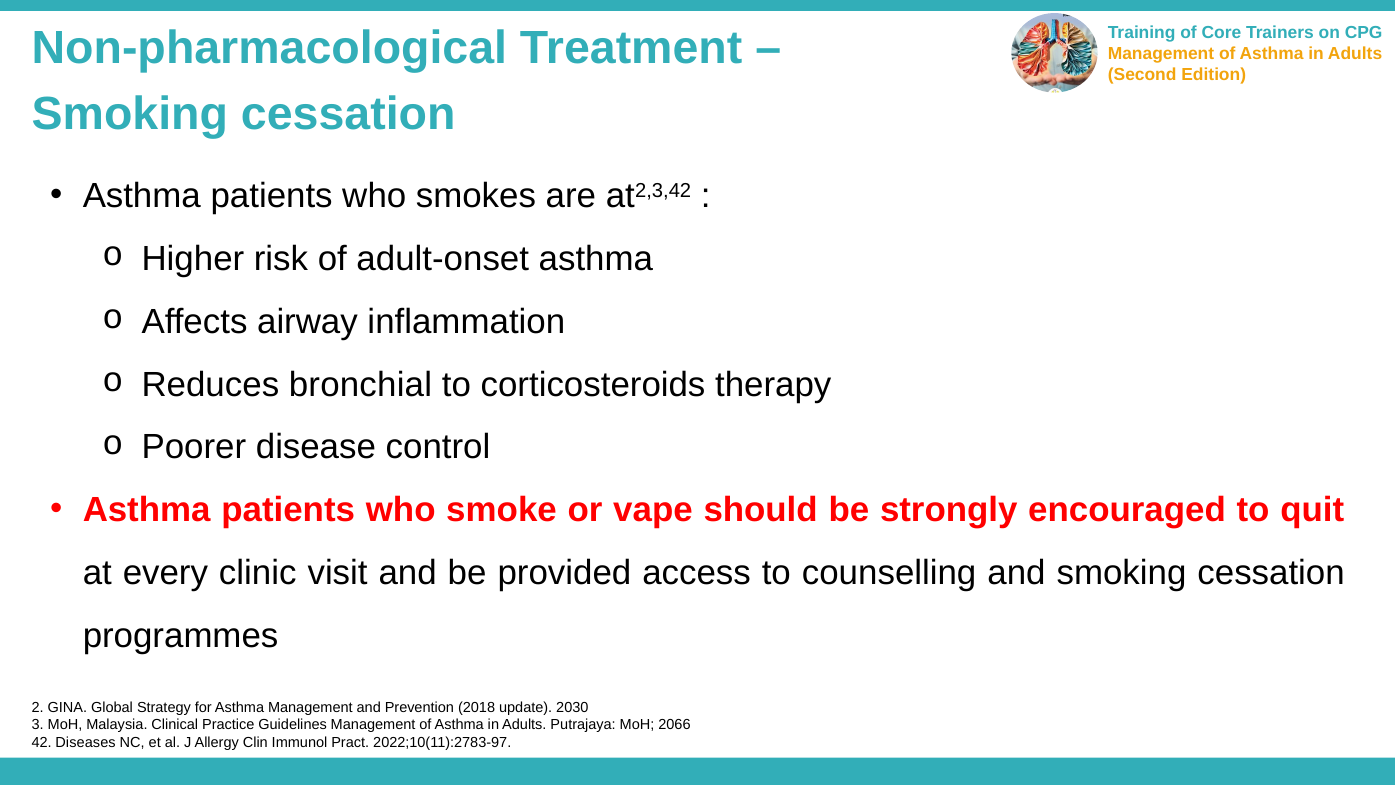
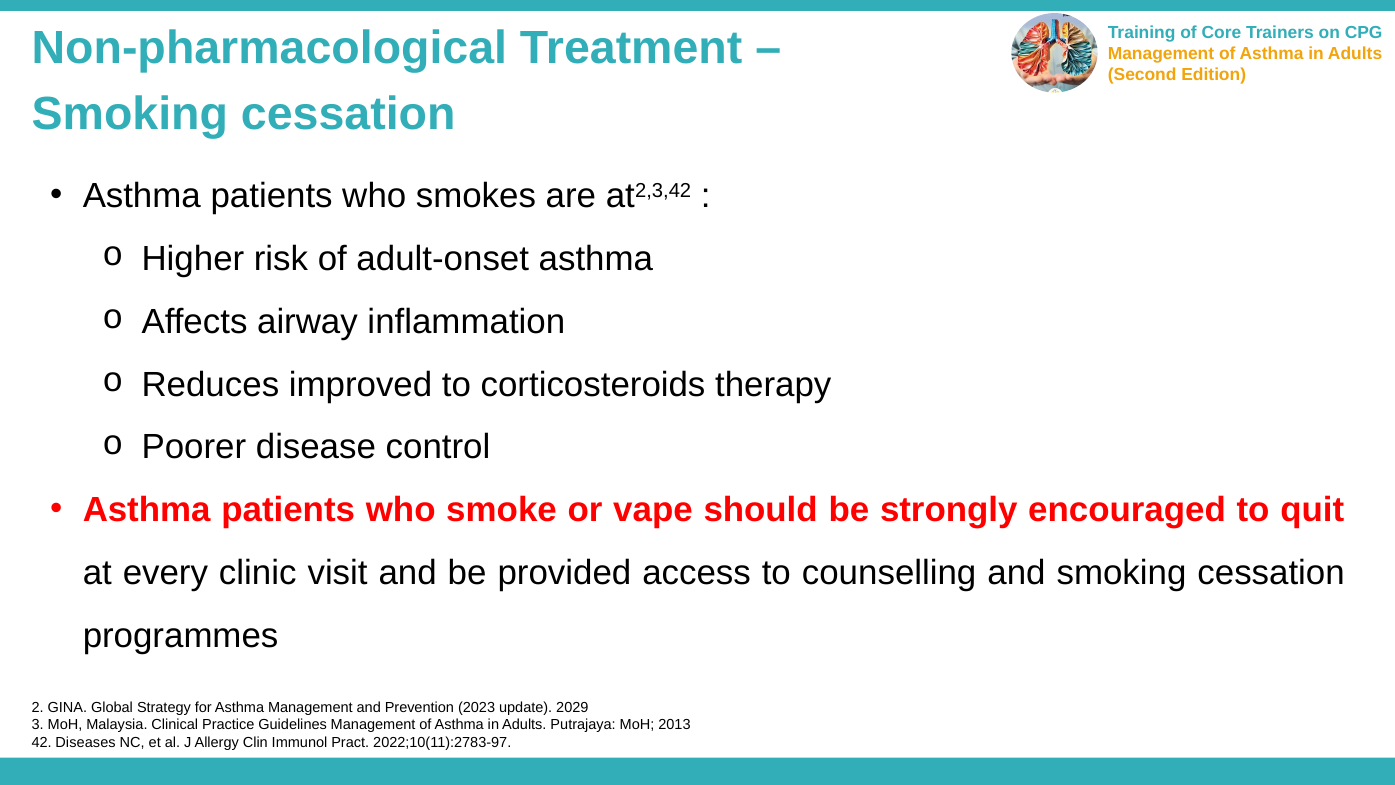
bronchial: bronchial -> improved
2018: 2018 -> 2023
2030: 2030 -> 2029
2066: 2066 -> 2013
